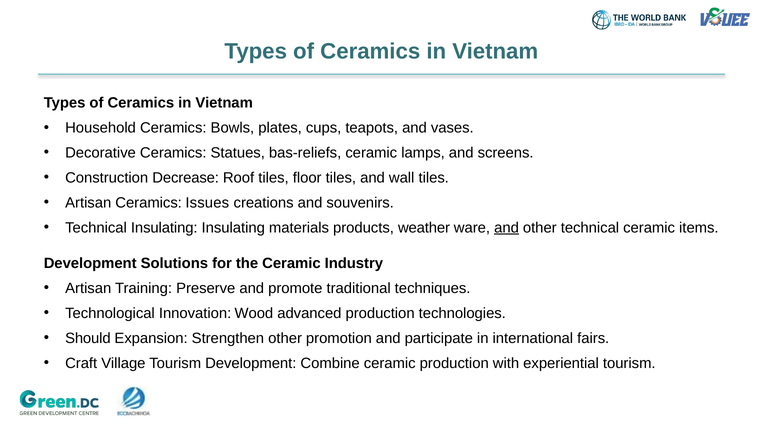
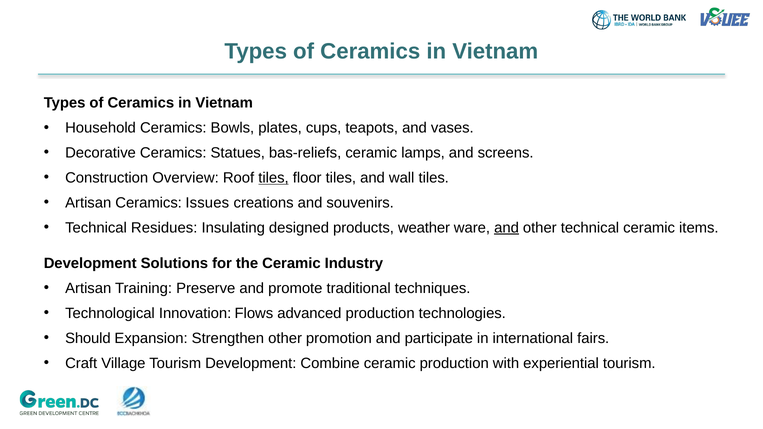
Decrease: Decrease -> Overview
tiles at (273, 178) underline: none -> present
Technical Insulating: Insulating -> Residues
materials: materials -> designed
Wood: Wood -> Flows
